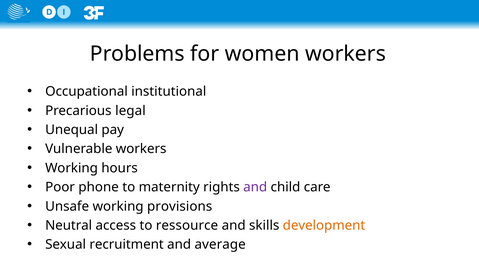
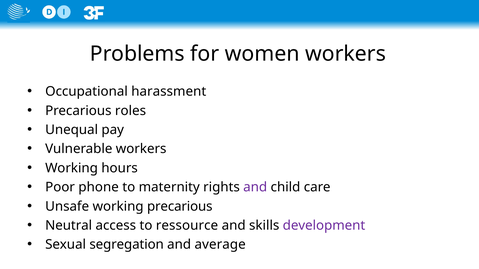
institutional: institutional -> harassment
legal: legal -> roles
working provisions: provisions -> precarious
development colour: orange -> purple
recruitment: recruitment -> segregation
